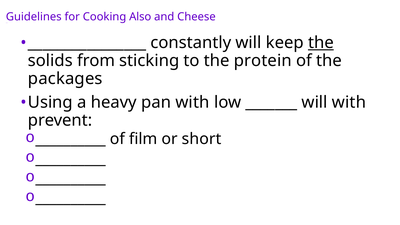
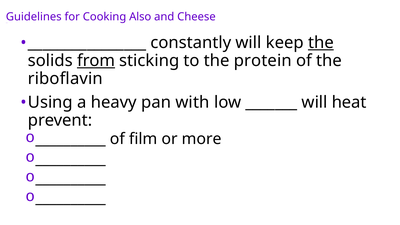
from underline: none -> present
packages: packages -> riboflavin
will with: with -> heat
short: short -> more
